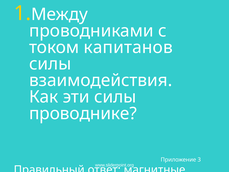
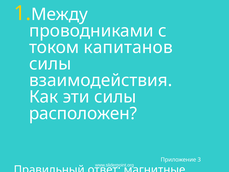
проводнике: проводнике -> расположен
